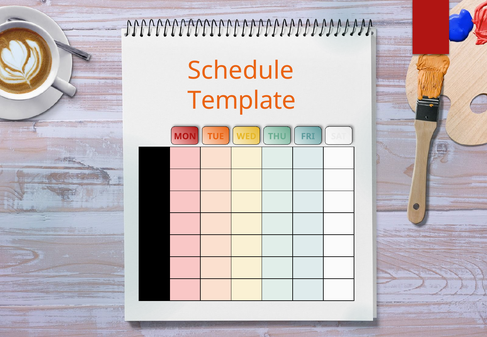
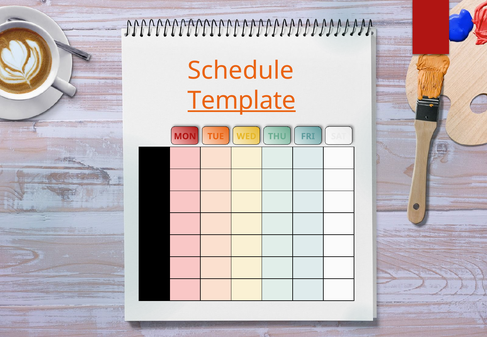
Template underline: none -> present
